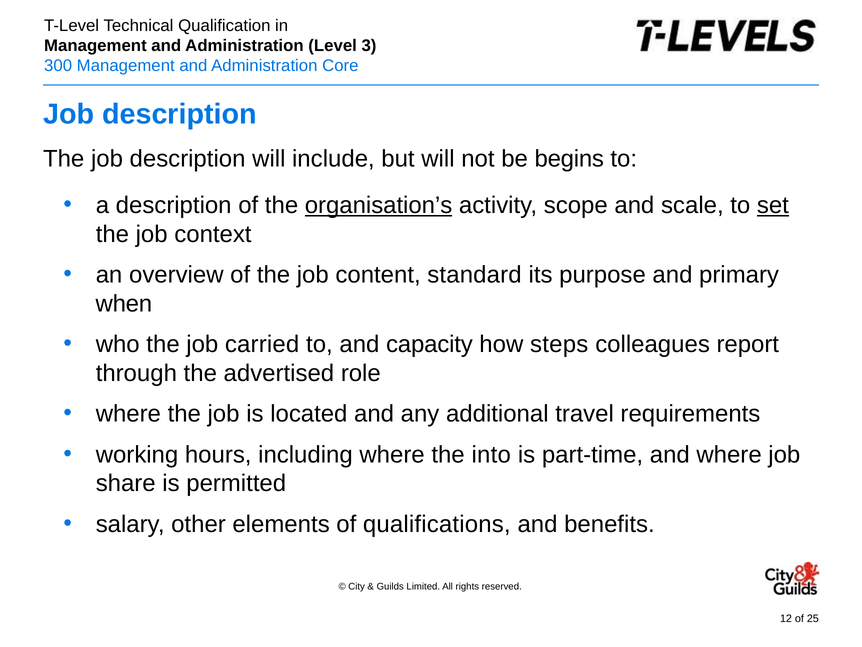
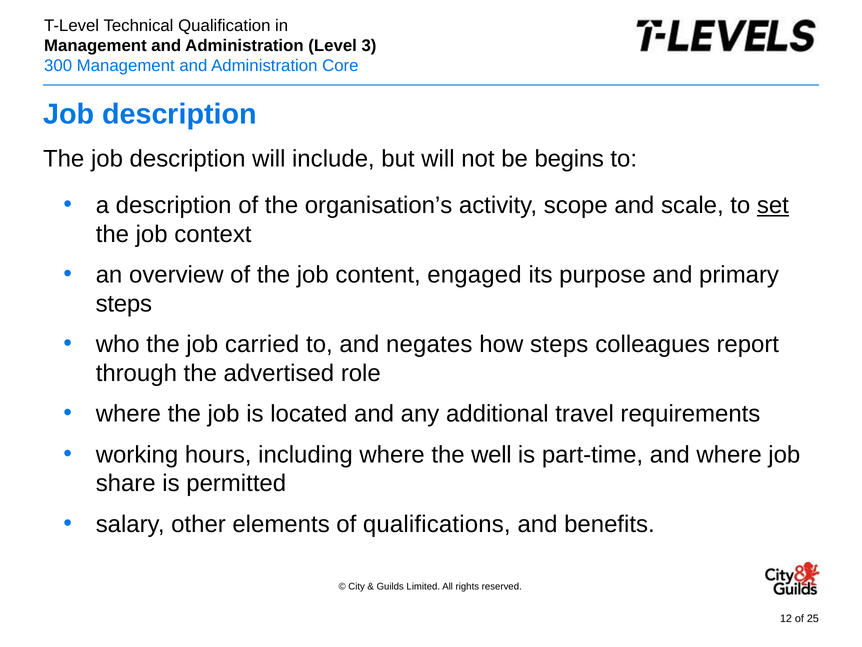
organisation’s underline: present -> none
standard: standard -> engaged
when at (124, 303): when -> steps
capacity: capacity -> negates
into: into -> well
